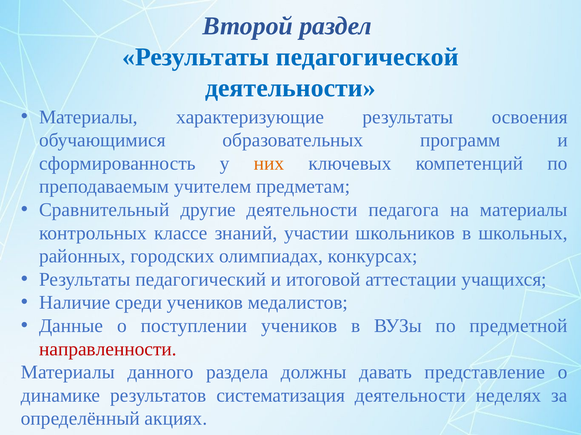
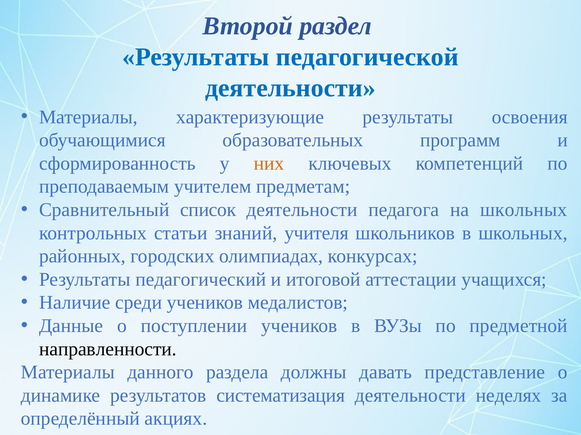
другие: другие -> список
на материалы: материалы -> школьных
классе: классе -> статьи
участии: участии -> учителя
направленности colour: red -> black
